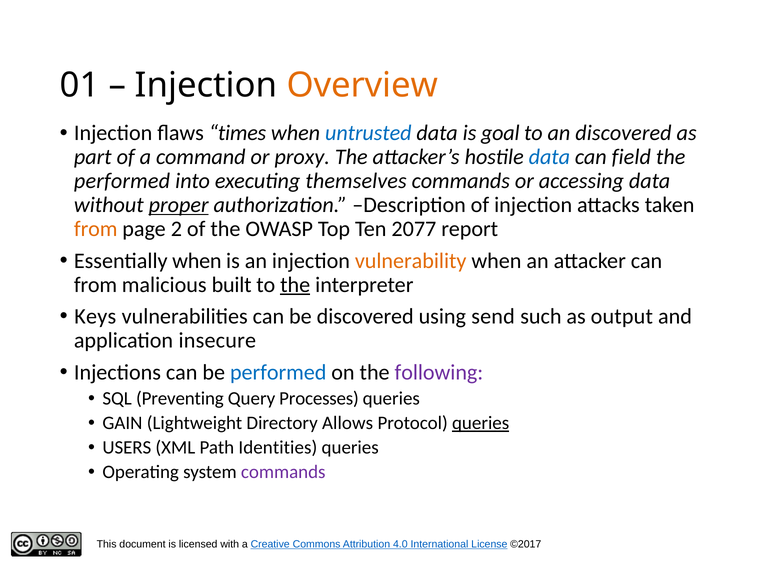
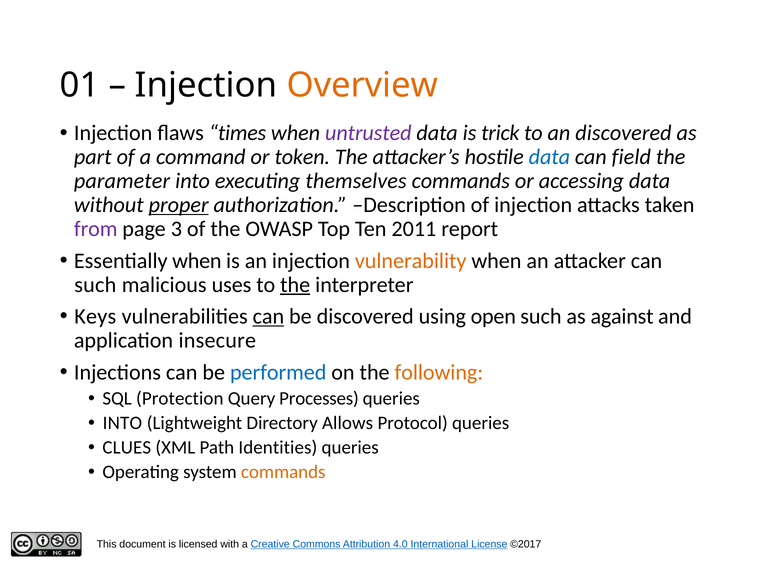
untrusted colour: blue -> purple
goal: goal -> trick
proxy: proxy -> token
performed at (122, 181): performed -> parameter
from at (96, 229) colour: orange -> purple
2: 2 -> 3
2077: 2077 -> 2011
from at (96, 284): from -> such
built: built -> uses
can at (268, 316) underline: none -> present
send: send -> open
output: output -> against
following colour: purple -> orange
Preventing: Preventing -> Protection
GAIN at (122, 422): GAIN -> INTO
queries at (481, 422) underline: present -> none
USERS: USERS -> CLUES
commands at (283, 471) colour: purple -> orange
